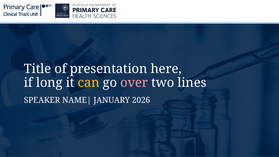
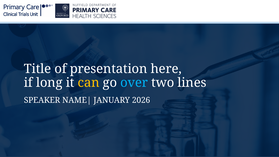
over colour: pink -> light blue
